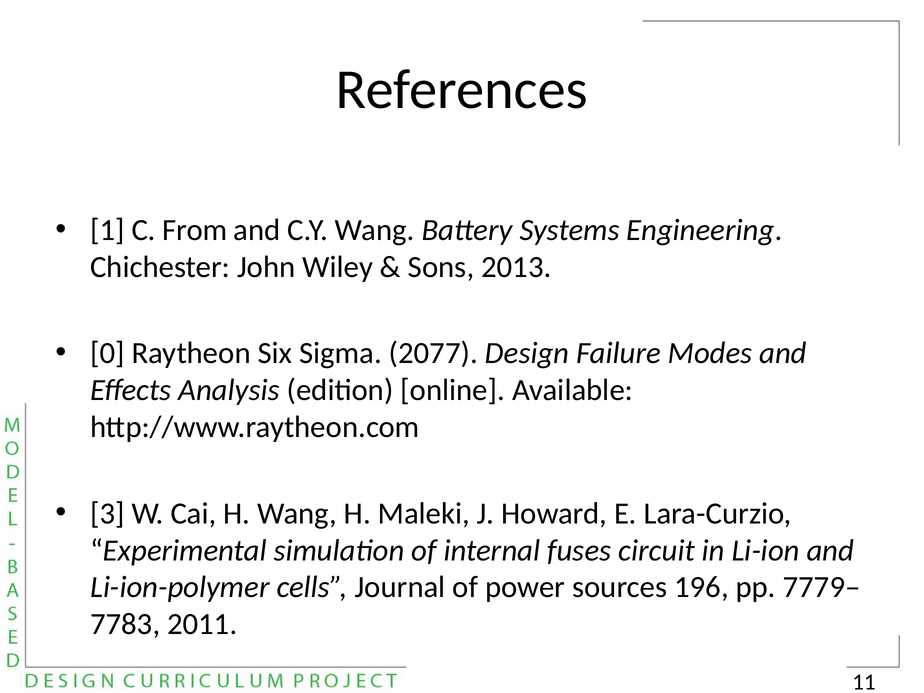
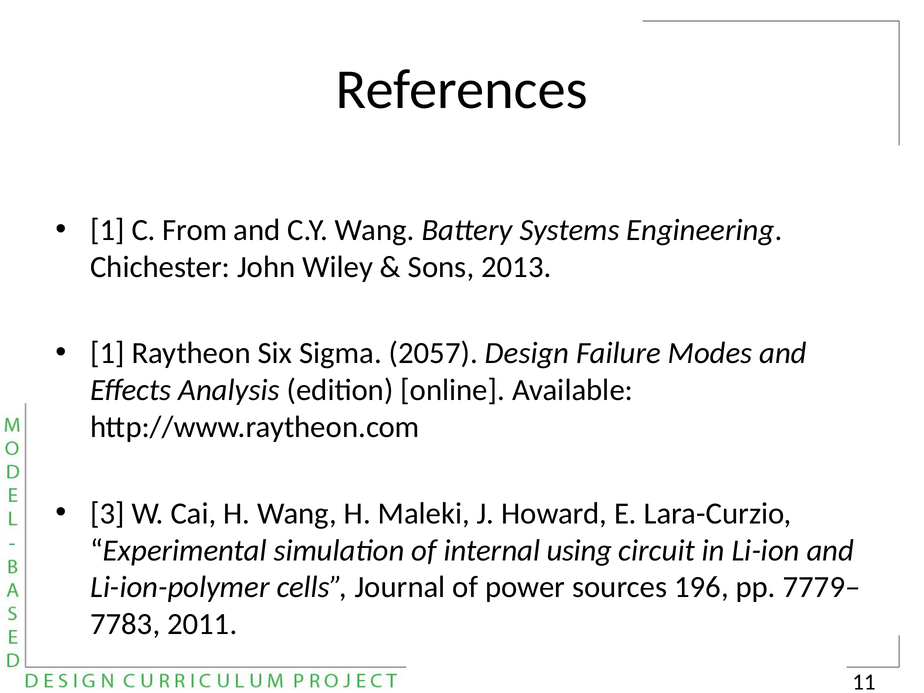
0 at (107, 353): 0 -> 1
2077: 2077 -> 2057
fuses: fuses -> using
